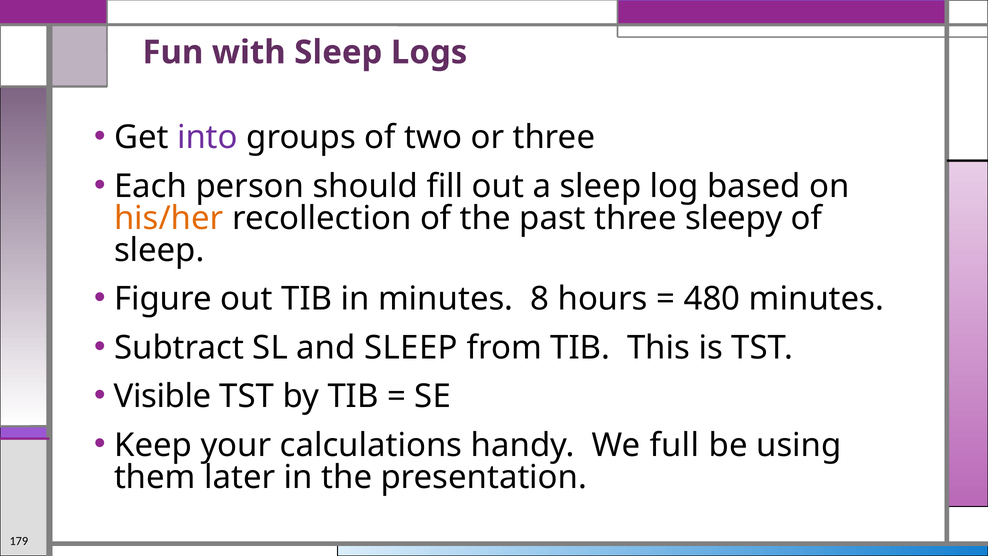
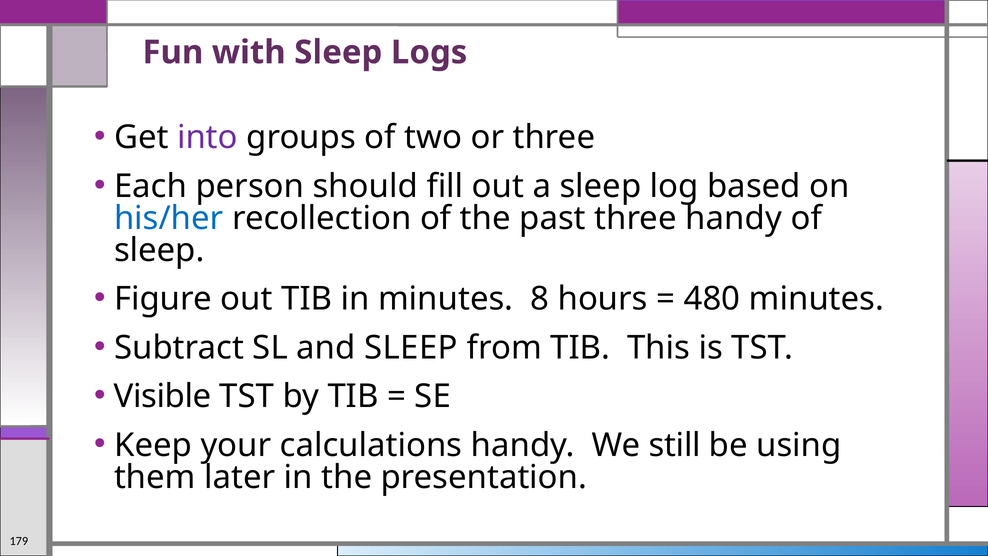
his/her colour: orange -> blue
three sleepy: sleepy -> handy
full: full -> still
